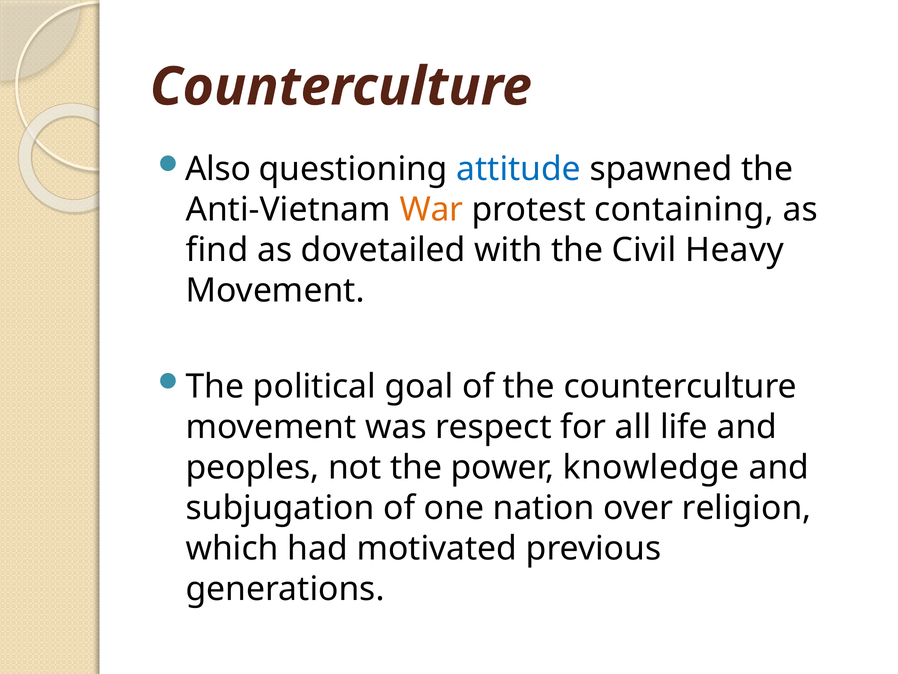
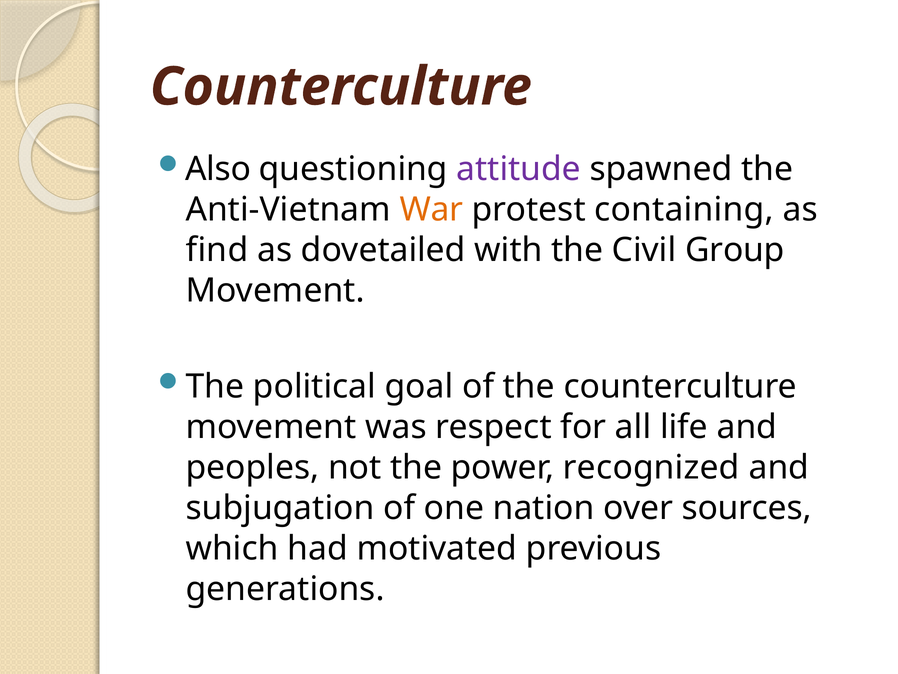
attitude colour: blue -> purple
Heavy: Heavy -> Group
knowledge: knowledge -> recognized
religion: religion -> sources
